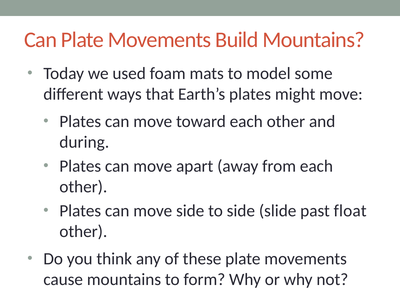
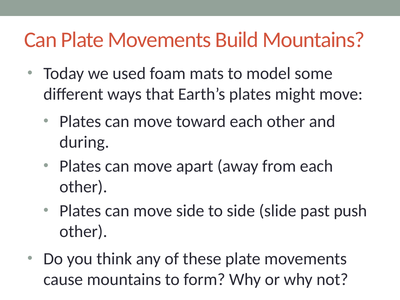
float: float -> push
